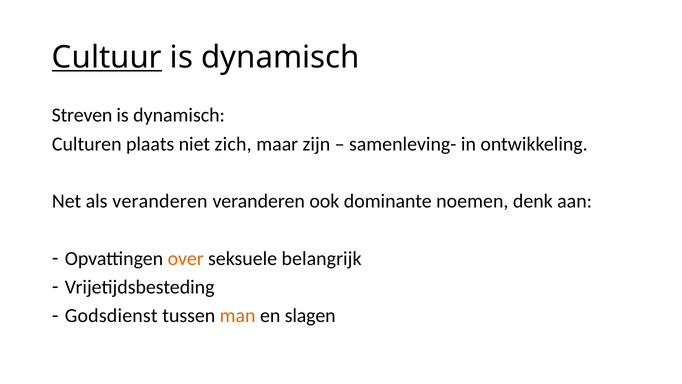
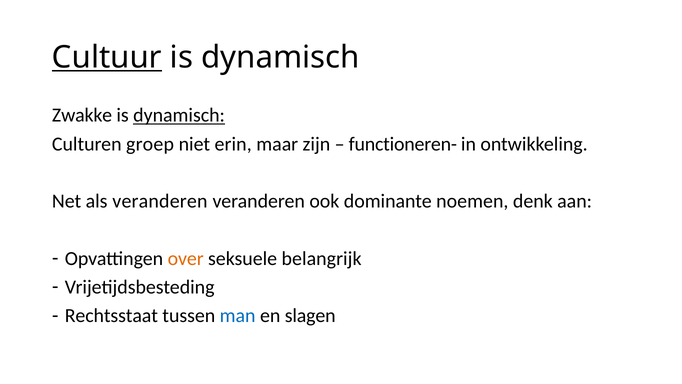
Streven: Streven -> Zwakke
dynamisch at (179, 115) underline: none -> present
plaats: plaats -> groep
zich: zich -> erin
samenleving-: samenleving- -> functioneren-
Godsdienst: Godsdienst -> Rechtsstaat
man colour: orange -> blue
